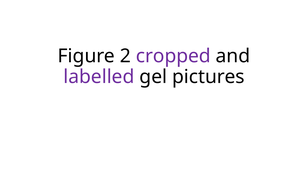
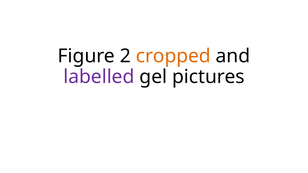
cropped colour: purple -> orange
